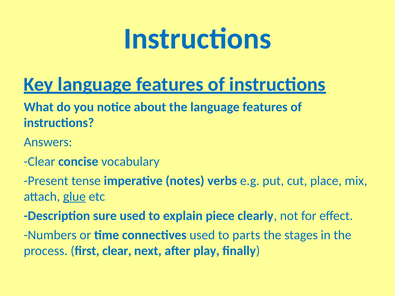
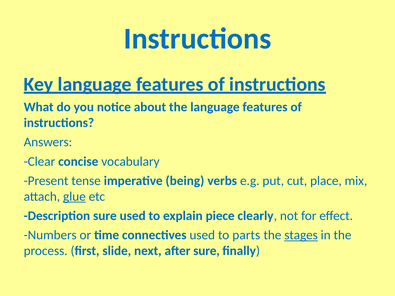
notes: notes -> being
stages underline: none -> present
first clear: clear -> slide
after play: play -> sure
